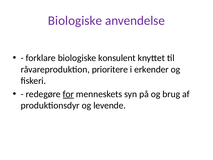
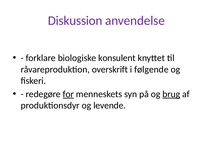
Biologiske at (75, 21): Biologiske -> Diskussion
prioritere: prioritere -> overskrift
erkender: erkender -> følgende
brug underline: none -> present
